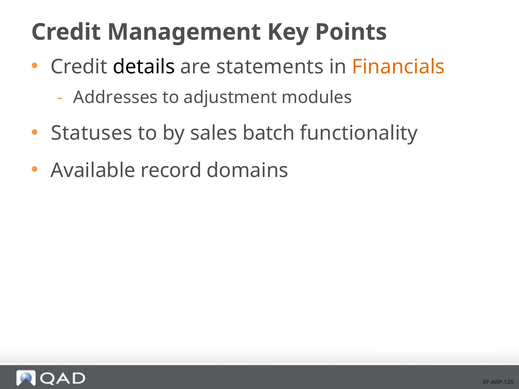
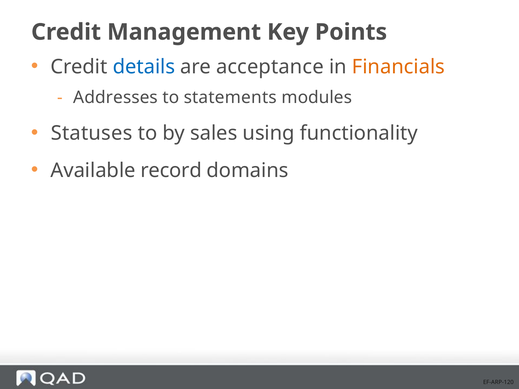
details colour: black -> blue
statements: statements -> acceptance
adjustment: adjustment -> statements
batch: batch -> using
